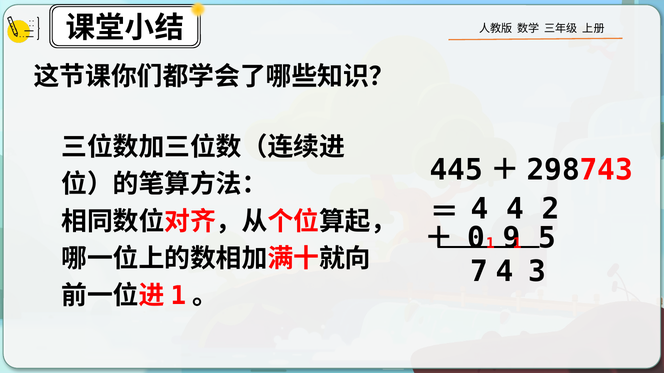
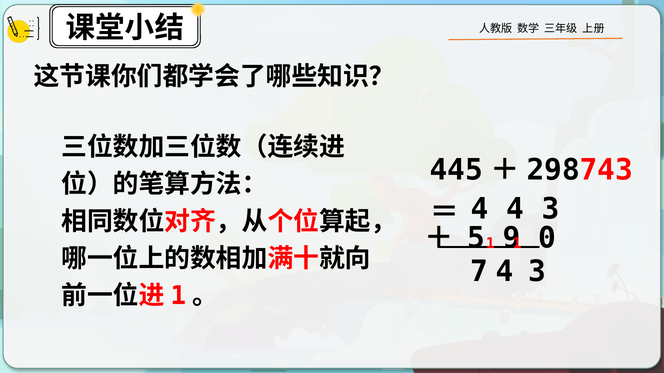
4 2: 2 -> 3
0: 0 -> 5
5: 5 -> 0
